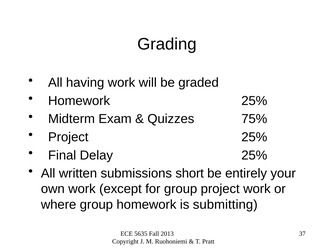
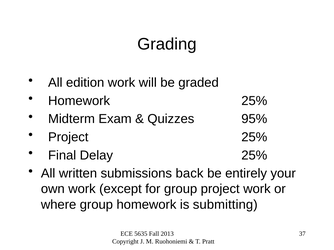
having: having -> edition
75%: 75% -> 95%
short: short -> back
